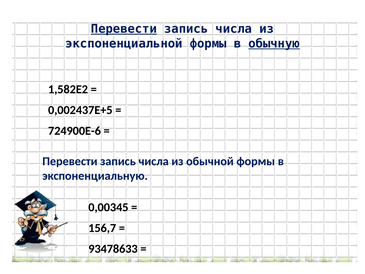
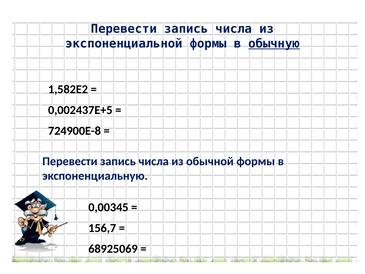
Перевести at (124, 29) underline: present -> none
724900Е-6: 724900Е-6 -> 724900Е-8
93478633: 93478633 -> 68925069
